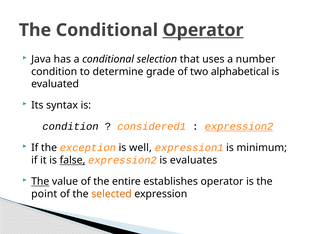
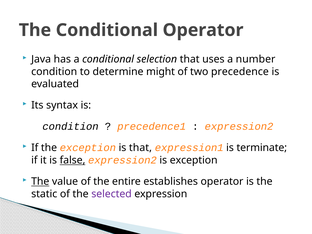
Operator at (203, 30) underline: present -> none
grade: grade -> might
alphabetical: alphabetical -> precedence
considered1: considered1 -> precedence1
expression2 at (239, 127) underline: present -> none
is well: well -> that
minimum: minimum -> terminate
is evaluates: evaluates -> exception
point: point -> static
selected colour: orange -> purple
